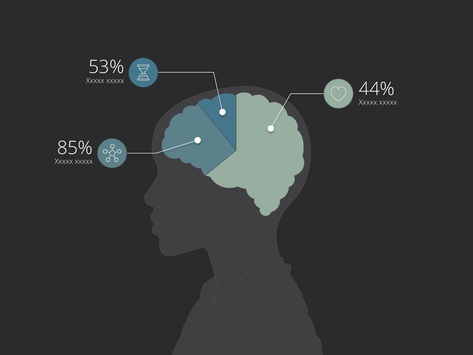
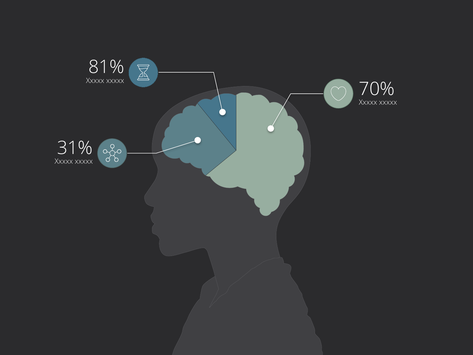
53%: 53% -> 81%
44%: 44% -> 70%
85%: 85% -> 31%
